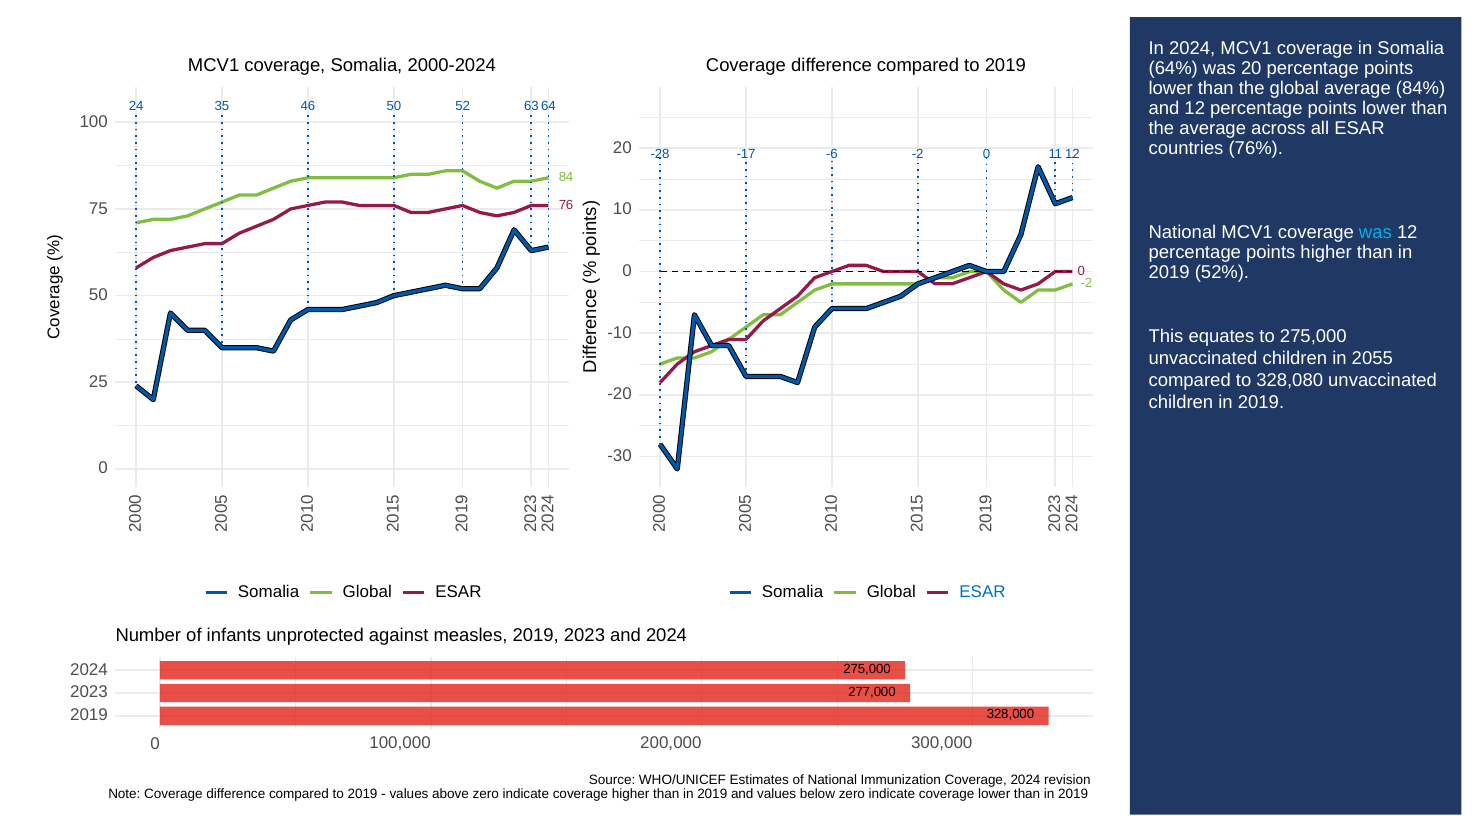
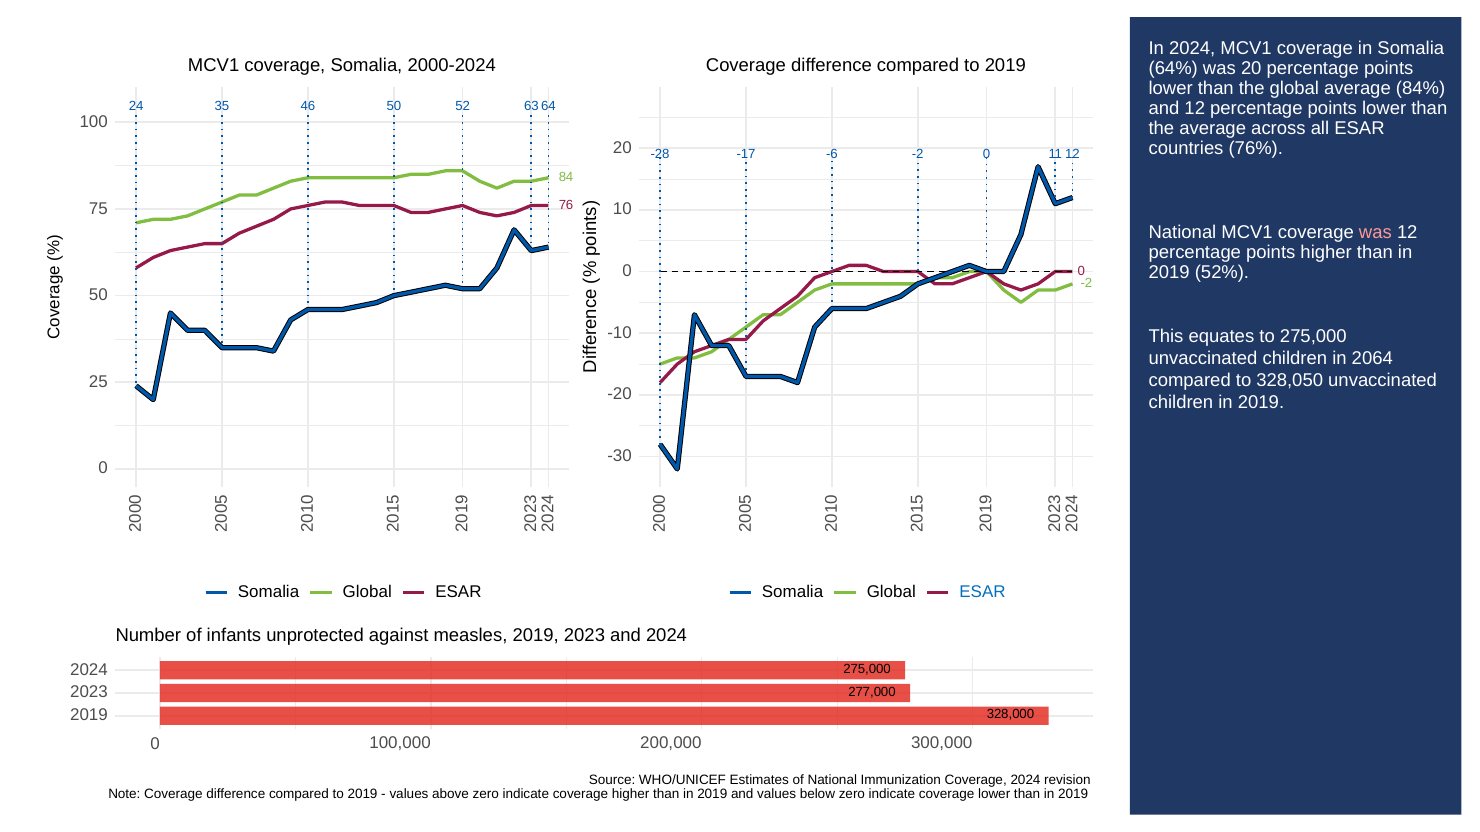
was at (1375, 232) colour: light blue -> pink
2055: 2055 -> 2064
328,080: 328,080 -> 328,050
